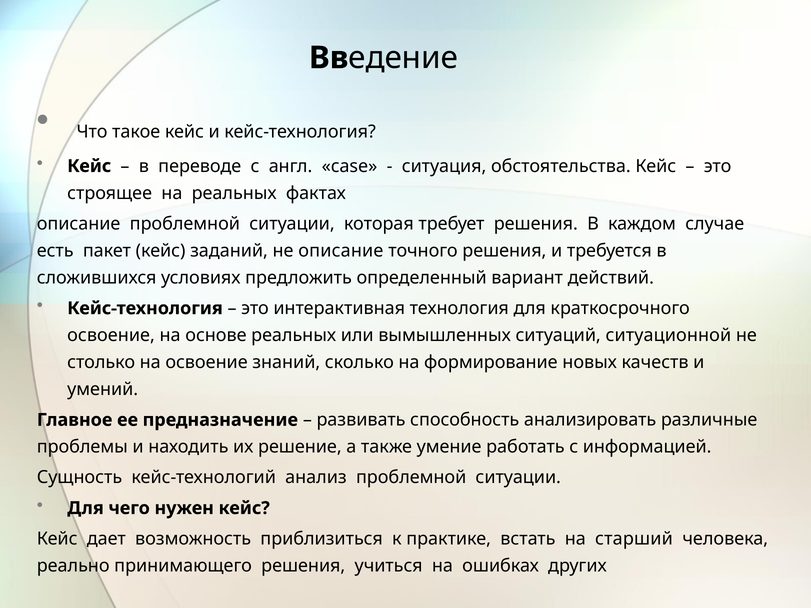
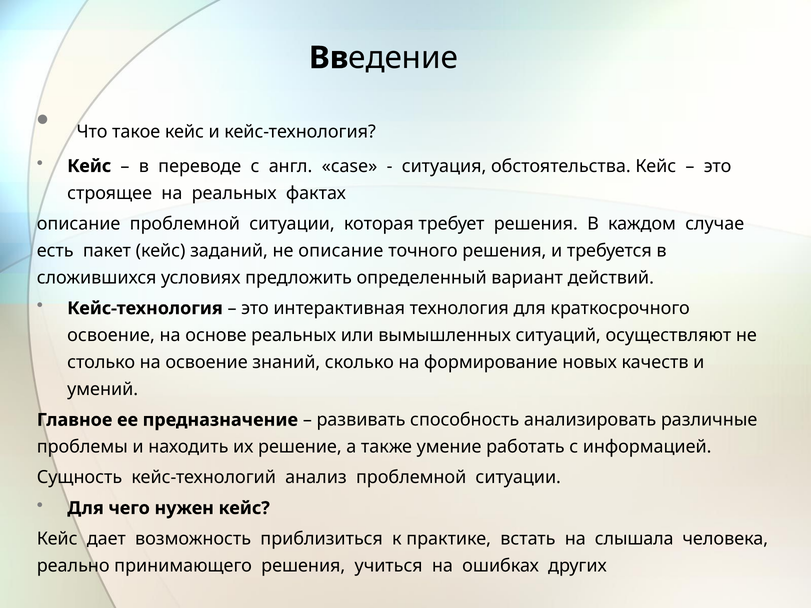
ситуационной: ситуационной -> осуществляют
старший: старший -> слышала
